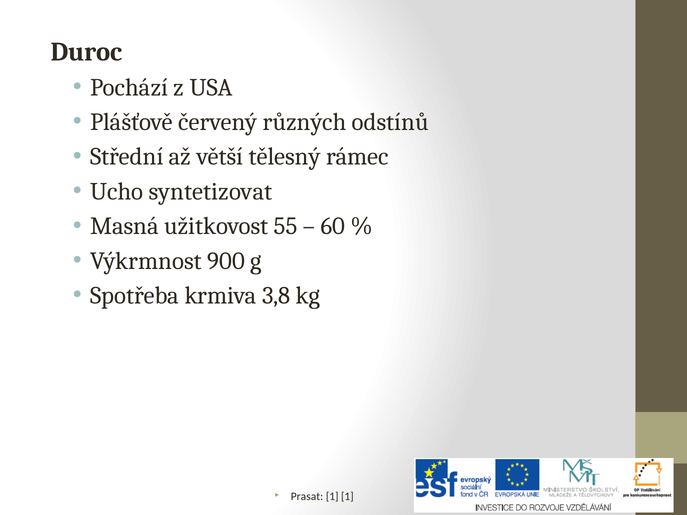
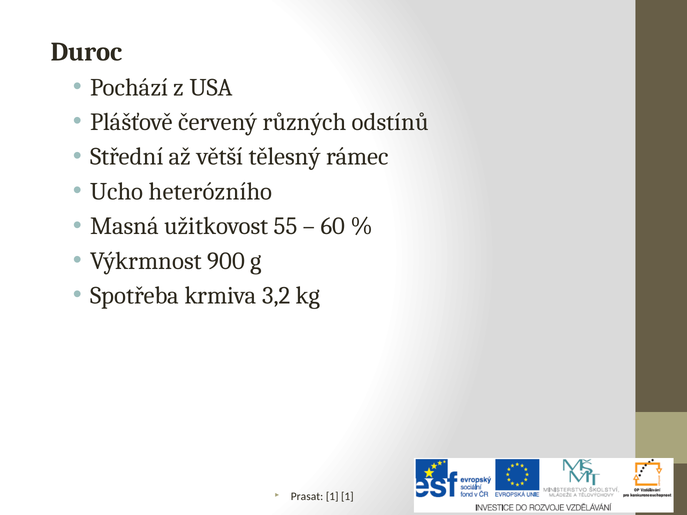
syntetizovat: syntetizovat -> heterózního
3,8: 3,8 -> 3,2
